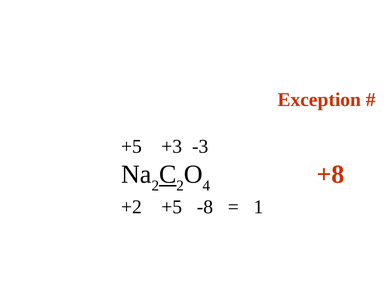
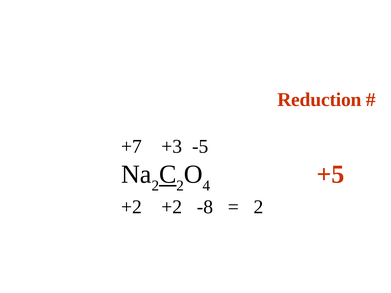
Exception: Exception -> Reduction
+5 at (132, 147): +5 -> +7
-3: -3 -> -5
+8: +8 -> +5
+2 +5: +5 -> +2
1 at (258, 207): 1 -> 2
